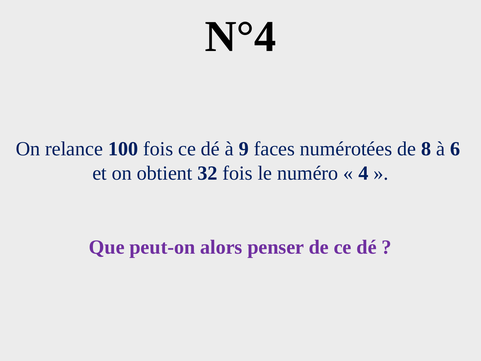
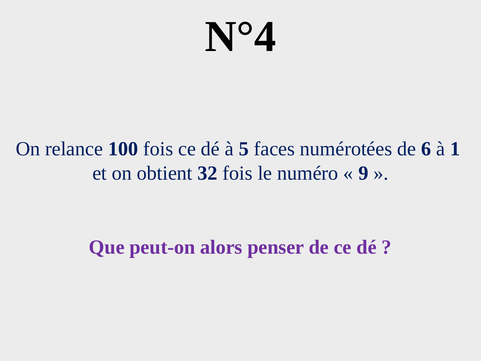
9: 9 -> 5
8: 8 -> 6
6: 6 -> 1
4: 4 -> 9
